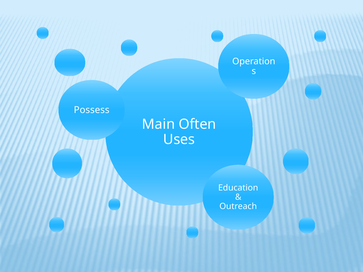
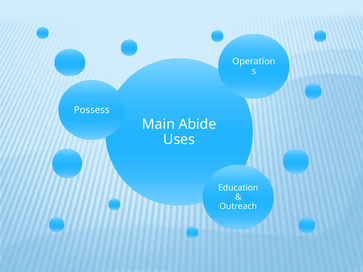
Often: Often -> Abide
